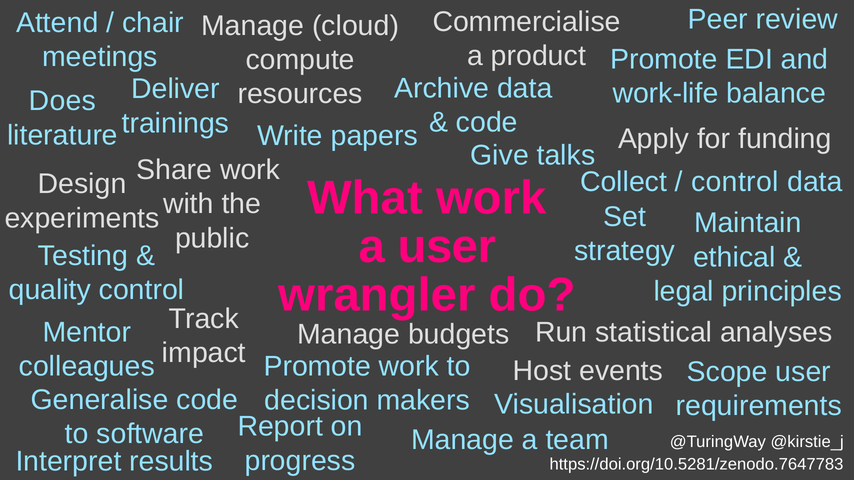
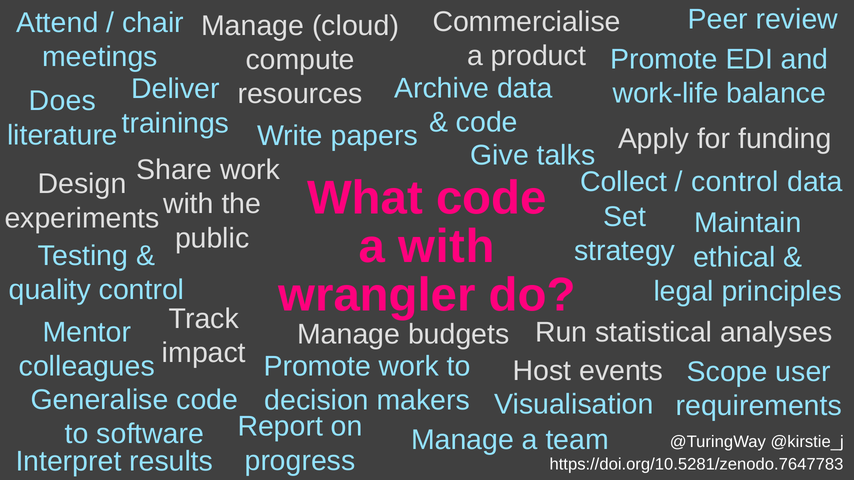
What work: work -> code
a user: user -> with
